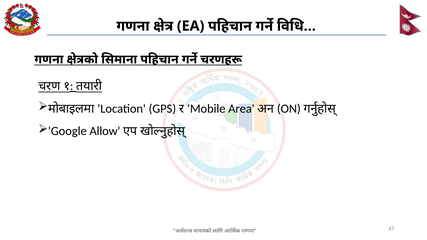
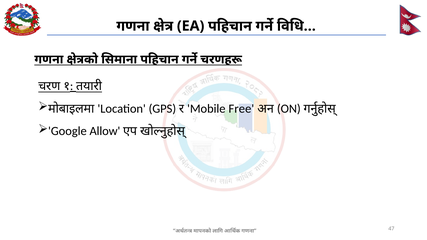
Area: Area -> Free
